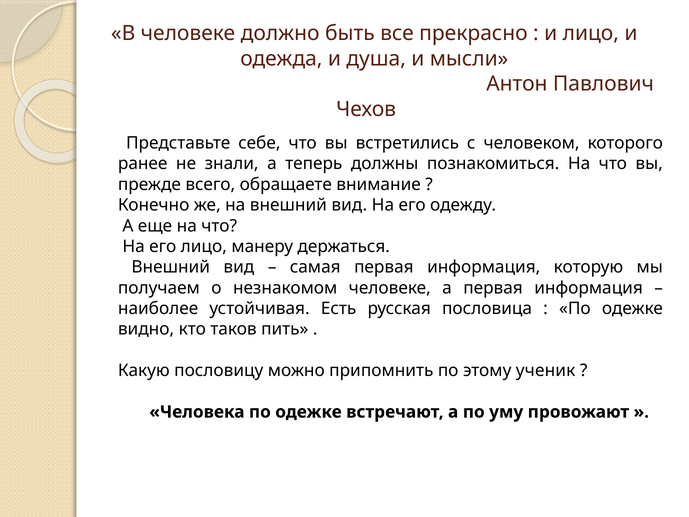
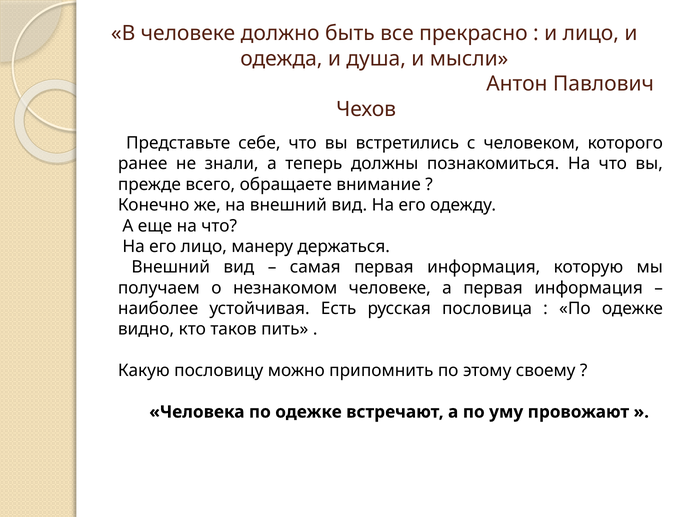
ученик: ученик -> своему
